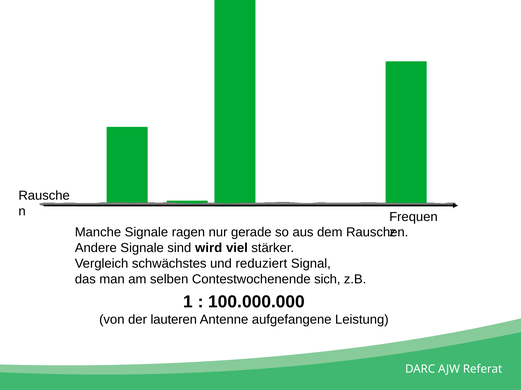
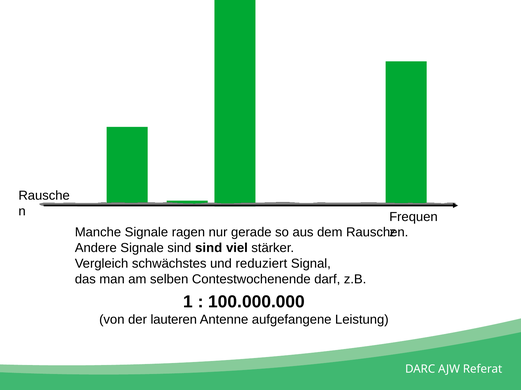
sind wird: wird -> sind
sich: sich -> darf
